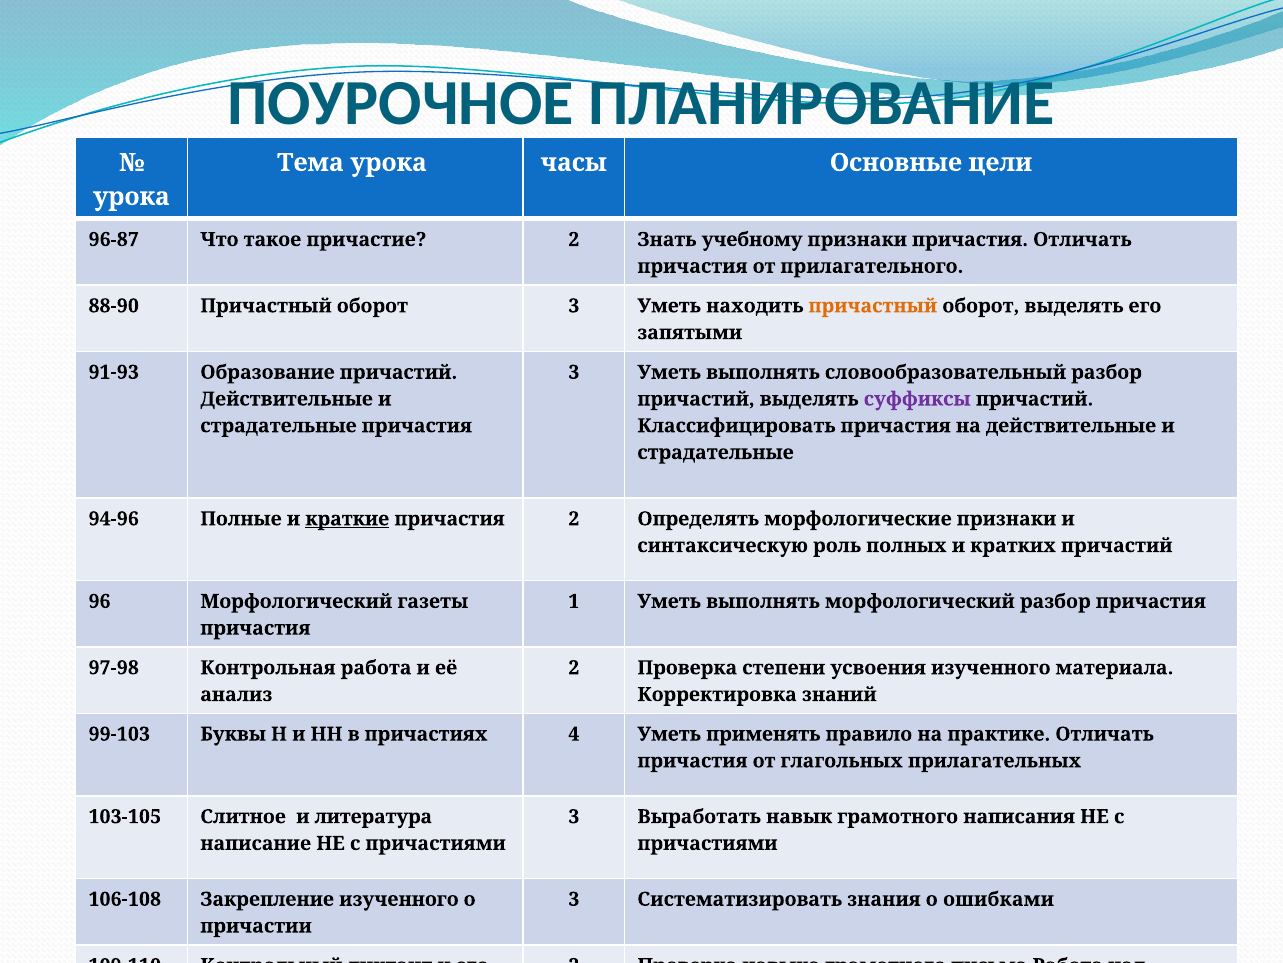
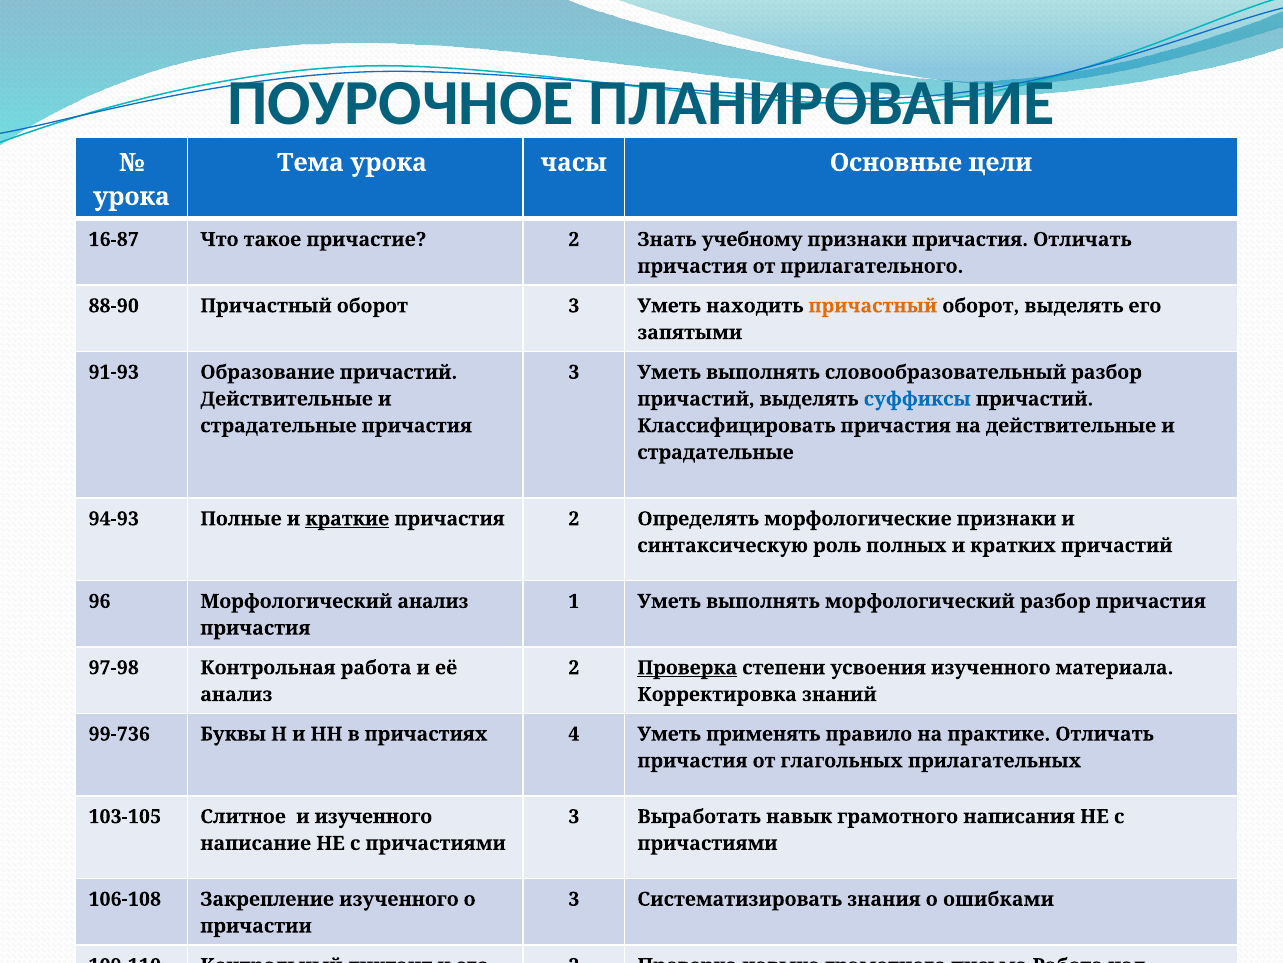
96-87: 96-87 -> 16-87
суффиксы colour: purple -> blue
94-96: 94-96 -> 94-93
Морфологический газеты: газеты -> анализ
Проверка at (687, 667) underline: none -> present
99-103: 99-103 -> 99-736
и литература: литература -> изученного
